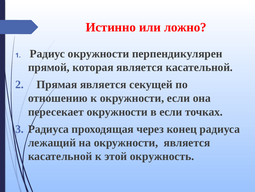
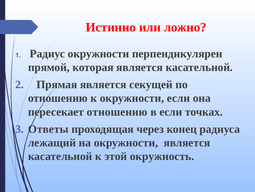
пересекает окружности: окружности -> отношению
Радиуса at (48, 129): Радиуса -> Ответы
